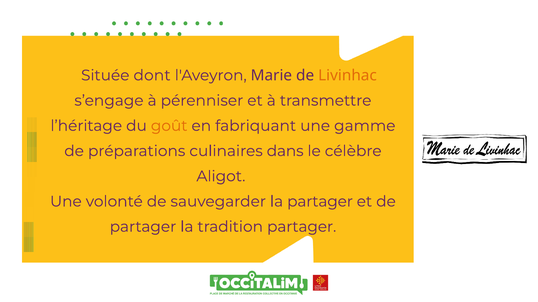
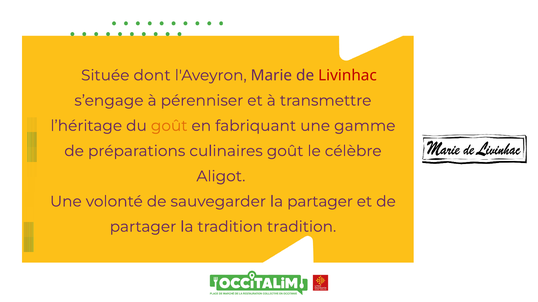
Livinhac colour: orange -> red
culinaires dans: dans -> goût
tradition partager: partager -> tradition
